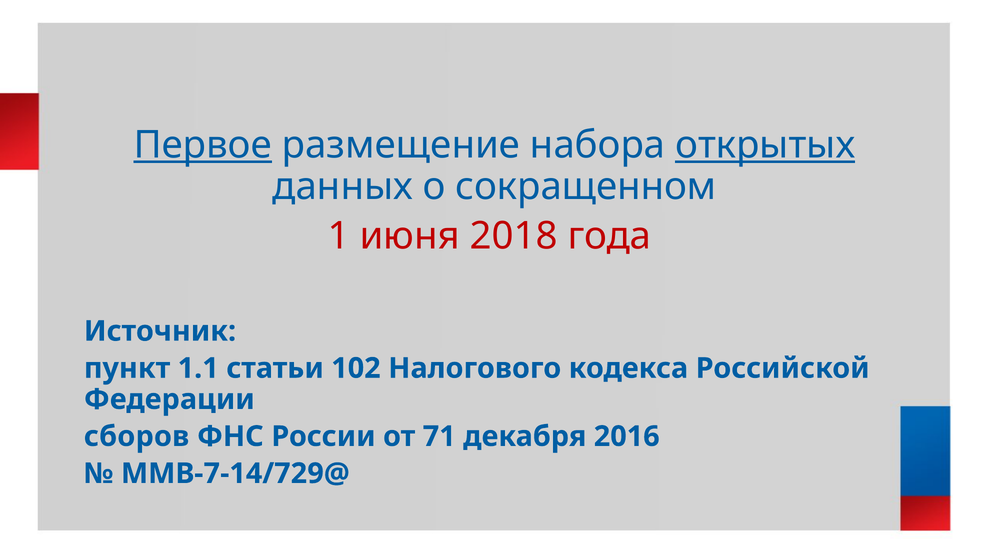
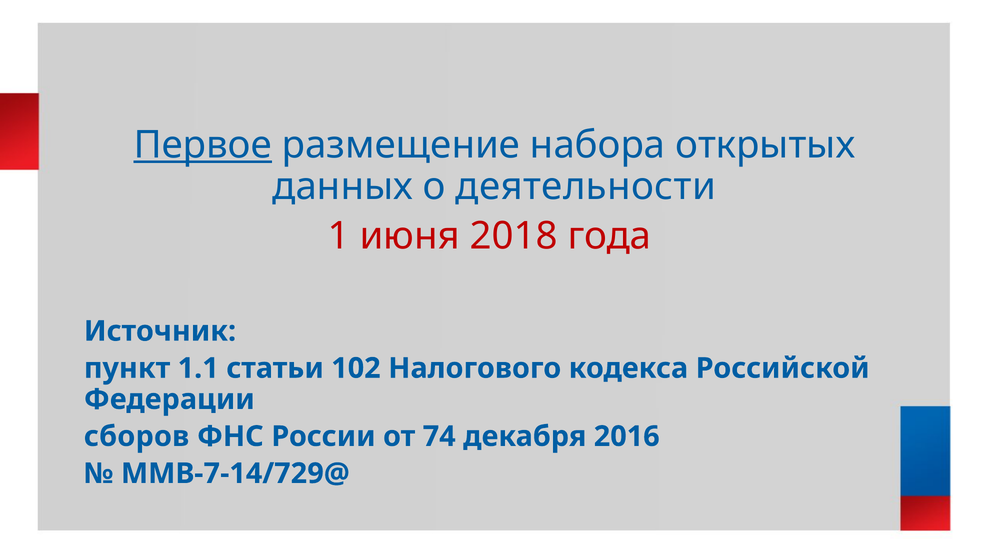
открытых underline: present -> none
сокращенном: сокращенном -> деятельности
71: 71 -> 74
